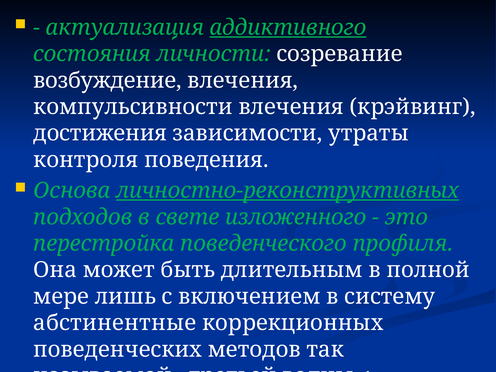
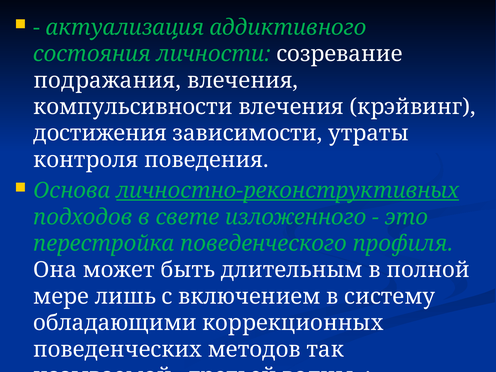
аддиктивного underline: present -> none
возбуждение: возбуждение -> подражания
абстинентные: абстинентные -> обладающими
